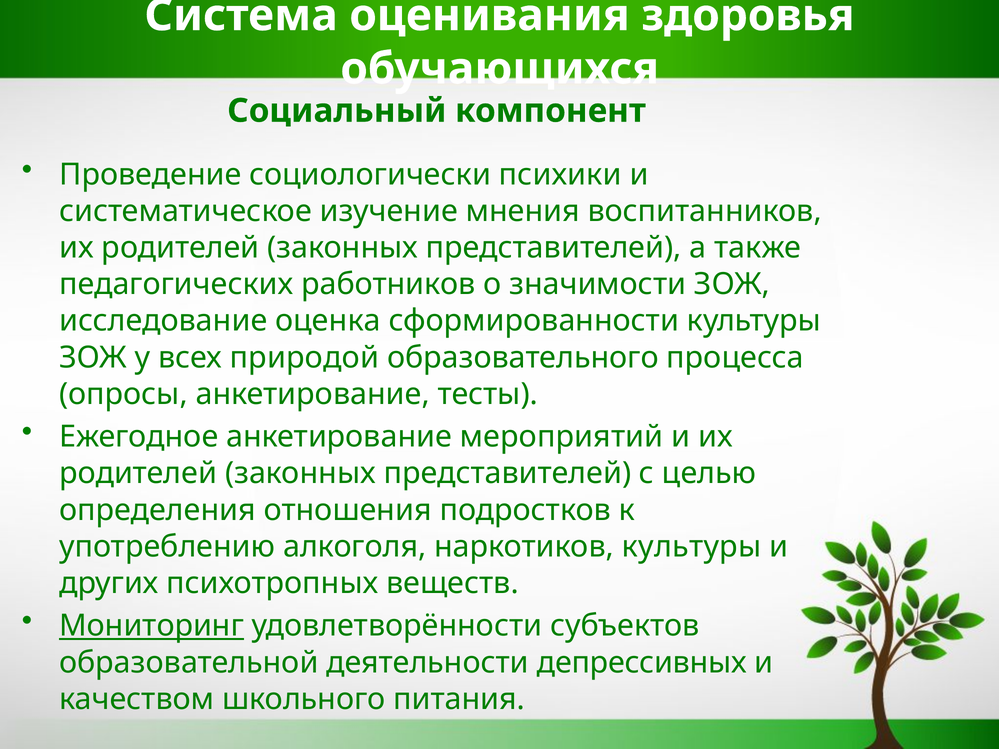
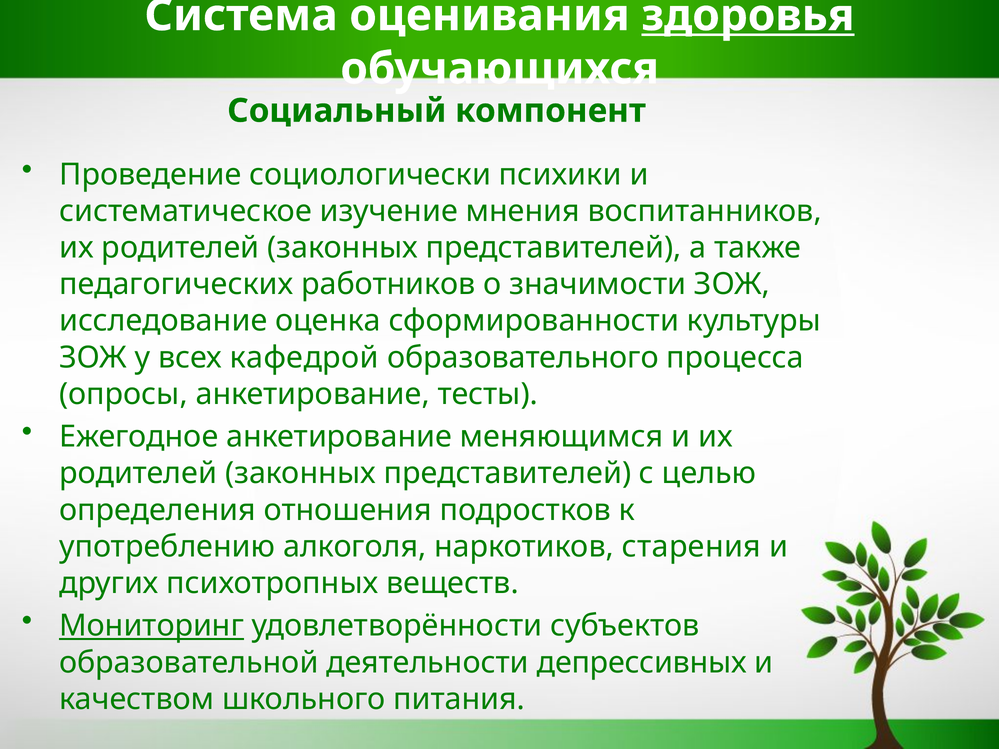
здоровья underline: none -> present
природой: природой -> кафедрой
мероприятий: мероприятий -> меняющимся
наркотиков культуры: культуры -> старения
